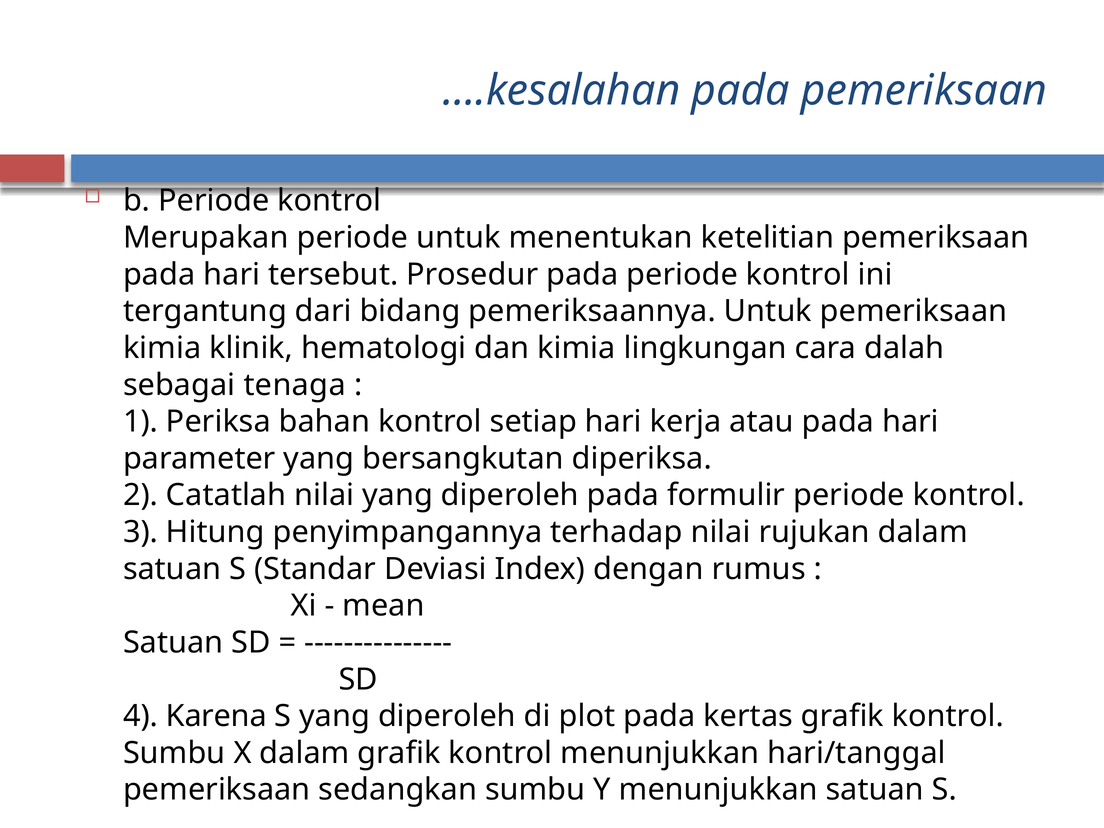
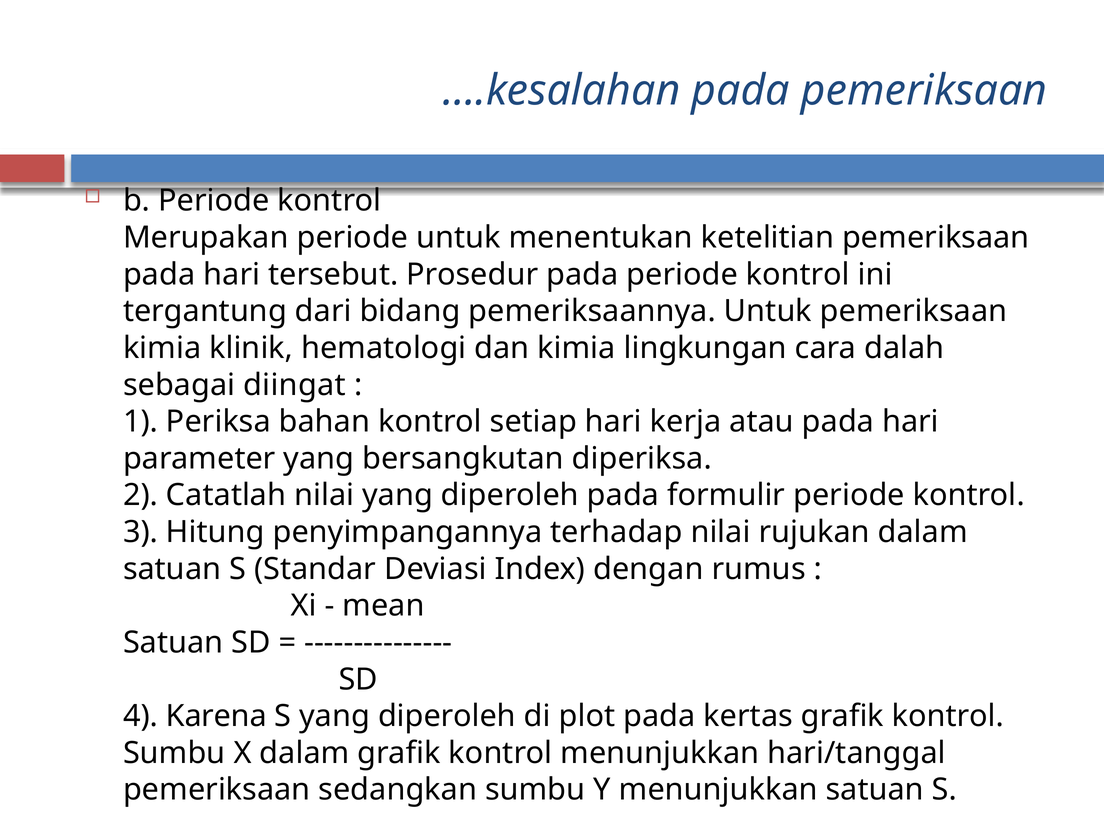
tenaga: tenaga -> diingat
